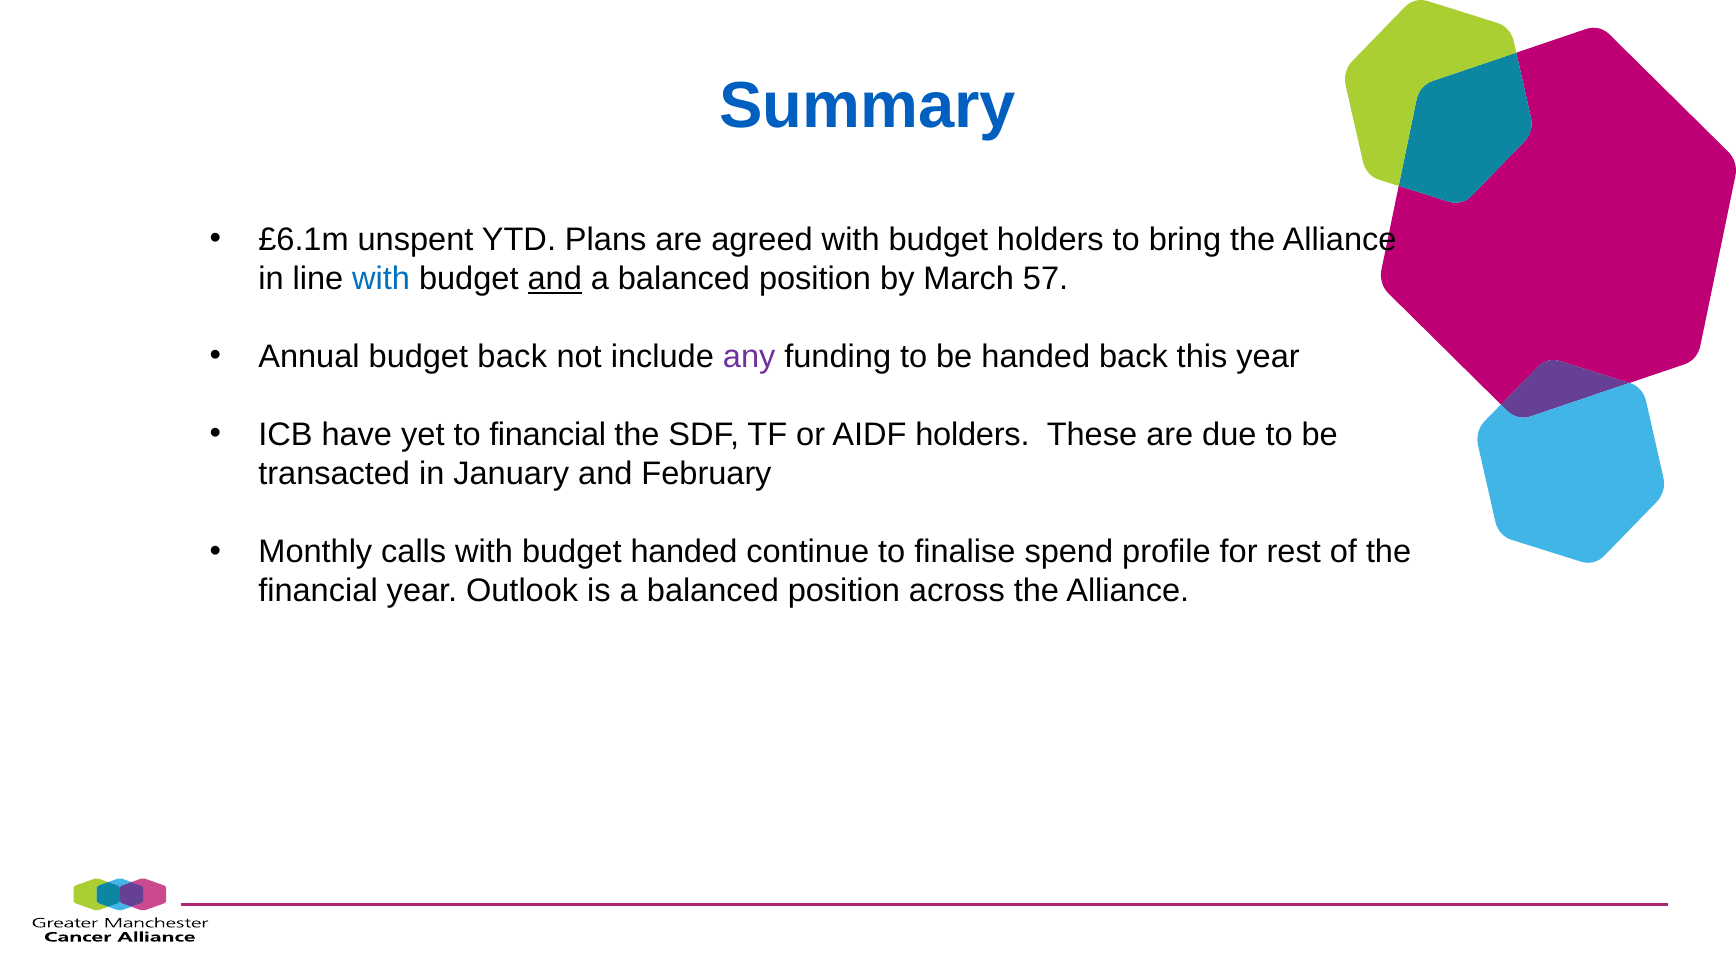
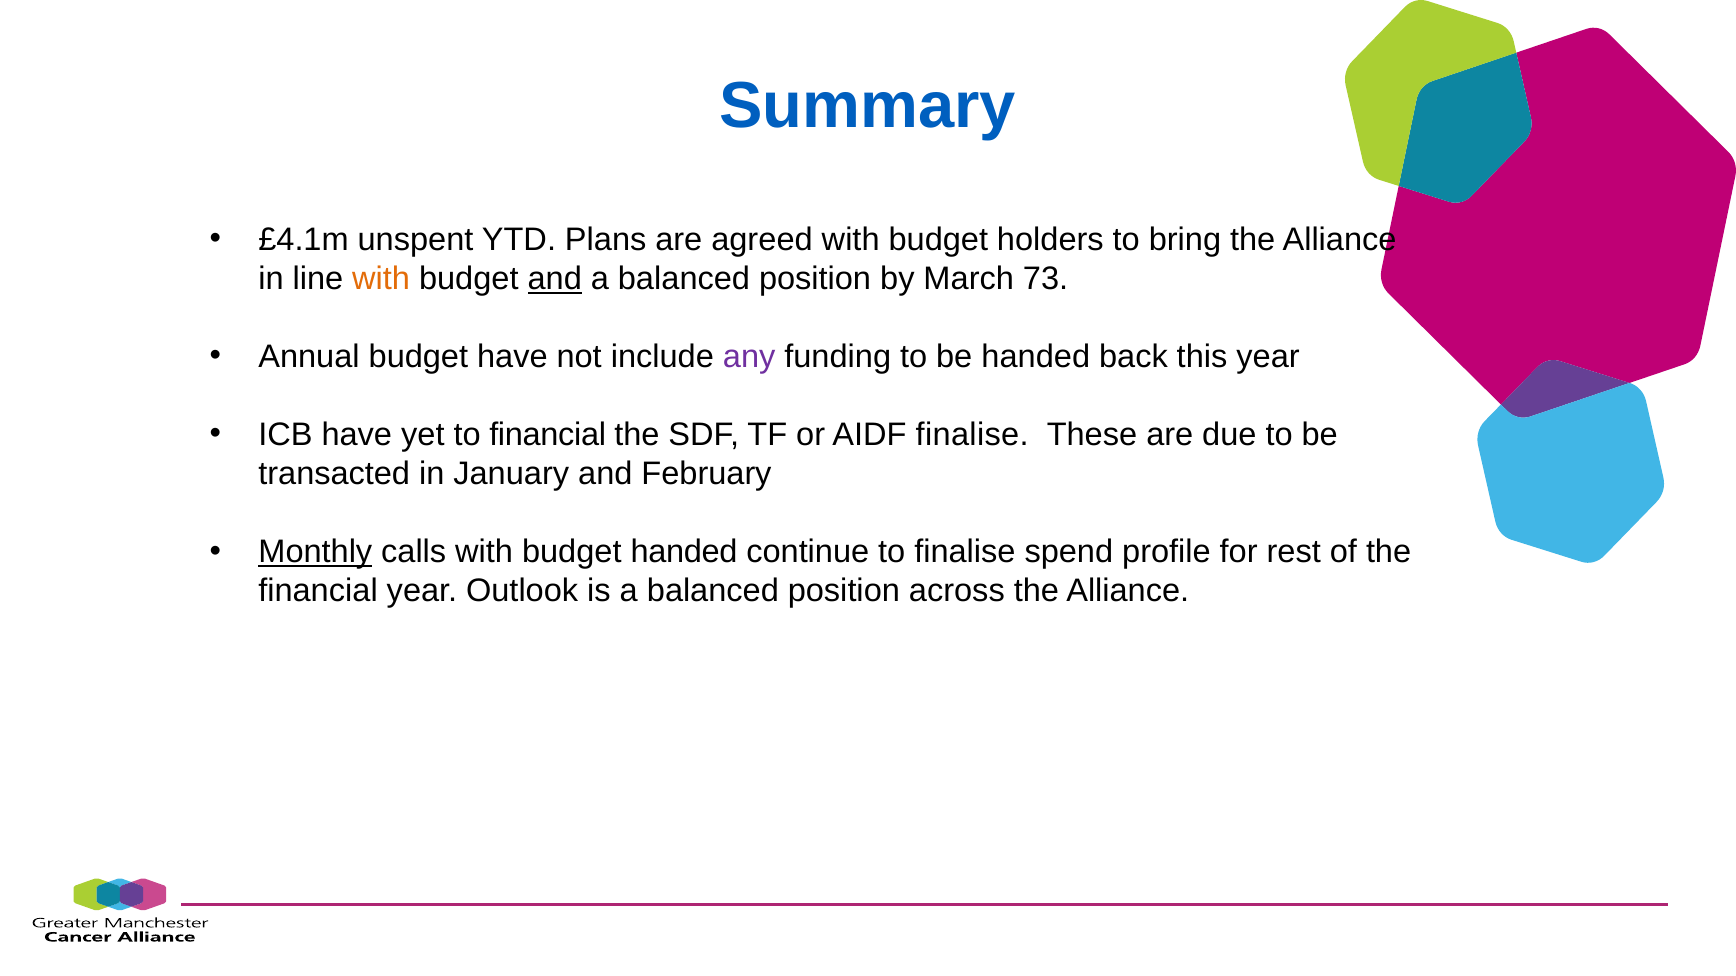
£6.1m: £6.1m -> £4.1m
with at (381, 279) colour: blue -> orange
57: 57 -> 73
budget back: back -> have
AIDF holders: holders -> finalise
Monthly underline: none -> present
